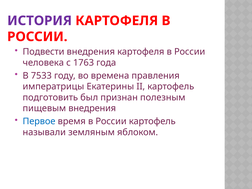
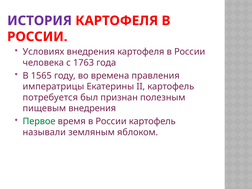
Подвести: Подвести -> Условиях
7533: 7533 -> 1565
подготовить: подготовить -> потребуется
Первое colour: blue -> green
